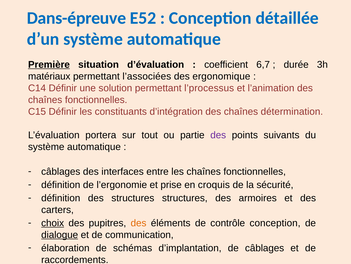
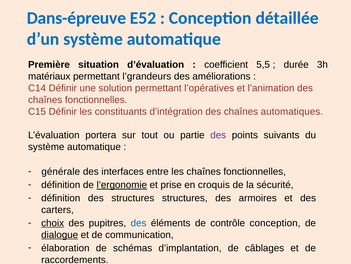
Première underline: present -> none
6,7: 6,7 -> 5,5
l’associées: l’associées -> l’grandeurs
ergonomique: ergonomique -> améliorations
l’processus: l’processus -> l’opératives
détermination: détermination -> automatiques
câblages at (61, 171): câblages -> générale
l’ergonomie underline: none -> present
des at (139, 222) colour: orange -> blue
